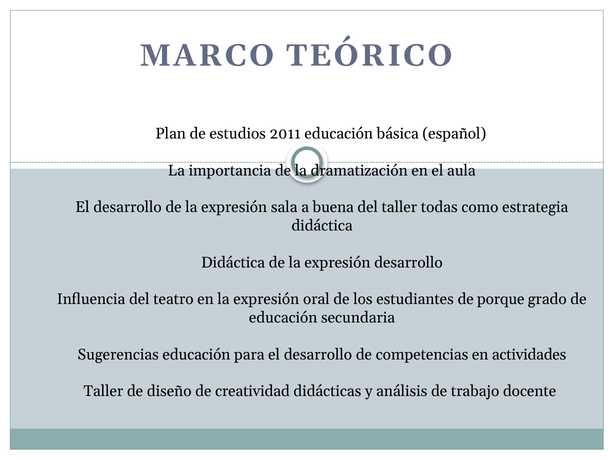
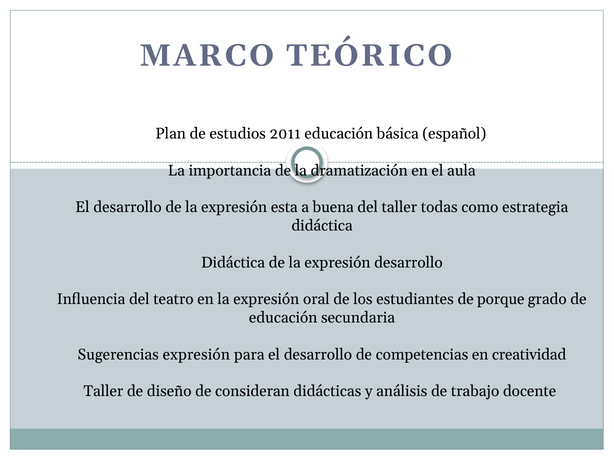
sala: sala -> esta
Sugerencias educación: educación -> expresión
actividades: actividades -> creatividad
creatividad: creatividad -> consideran
